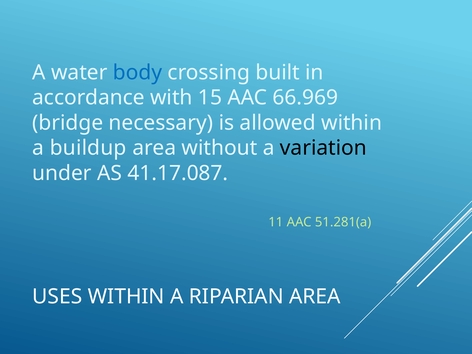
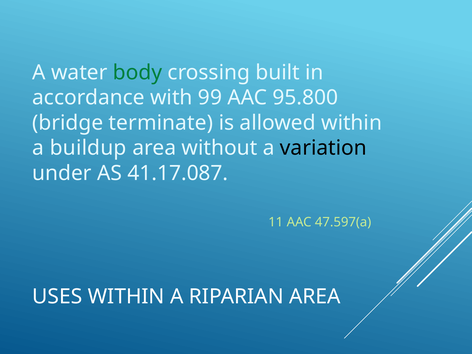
body colour: blue -> green
15: 15 -> 99
66.969: 66.969 -> 95.800
necessary: necessary -> terminate
51.281(a: 51.281(a -> 47.597(a
